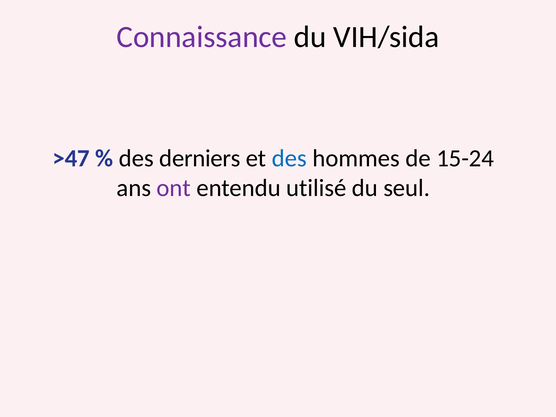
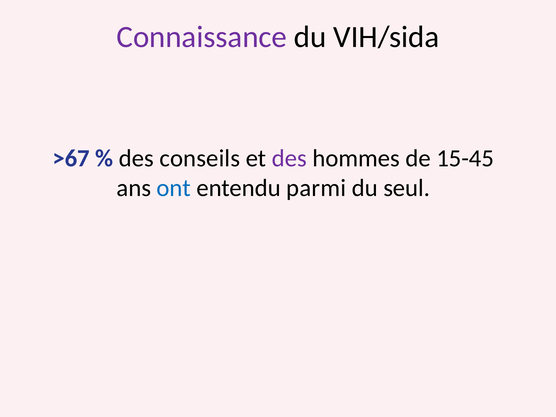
>47: >47 -> >67
derniers: derniers -> conseils
des at (289, 158) colour: blue -> purple
15-24: 15-24 -> 15-45
ont colour: purple -> blue
utilisé: utilisé -> parmi
